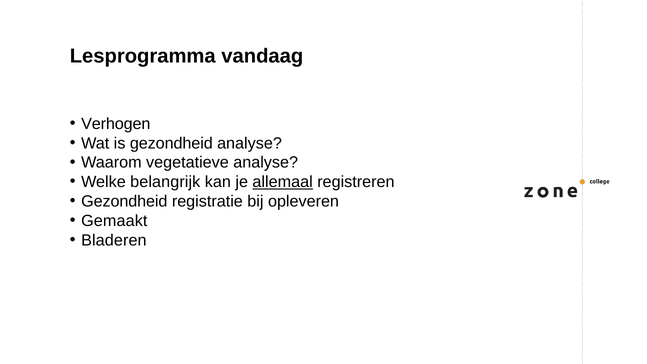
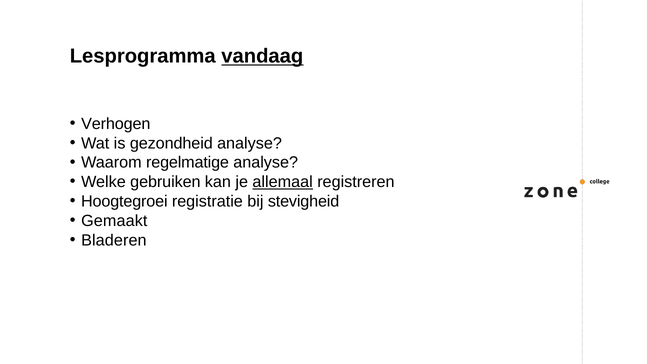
vandaag underline: none -> present
vegetatieve: vegetatieve -> regelmatige
belangrijk: belangrijk -> gebruiken
Gezondheid at (124, 201): Gezondheid -> Hoogtegroei
opleveren: opleveren -> stevigheid
